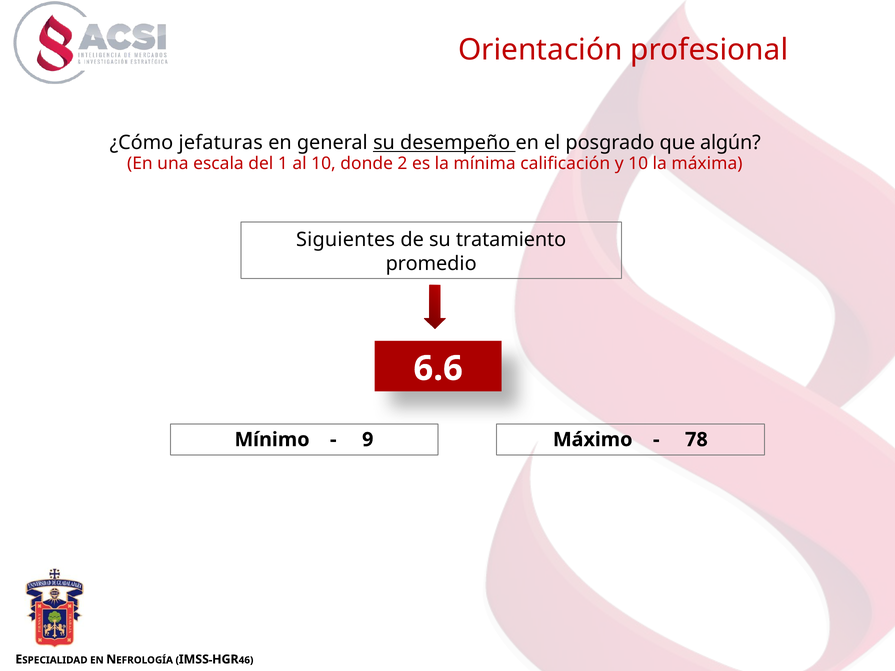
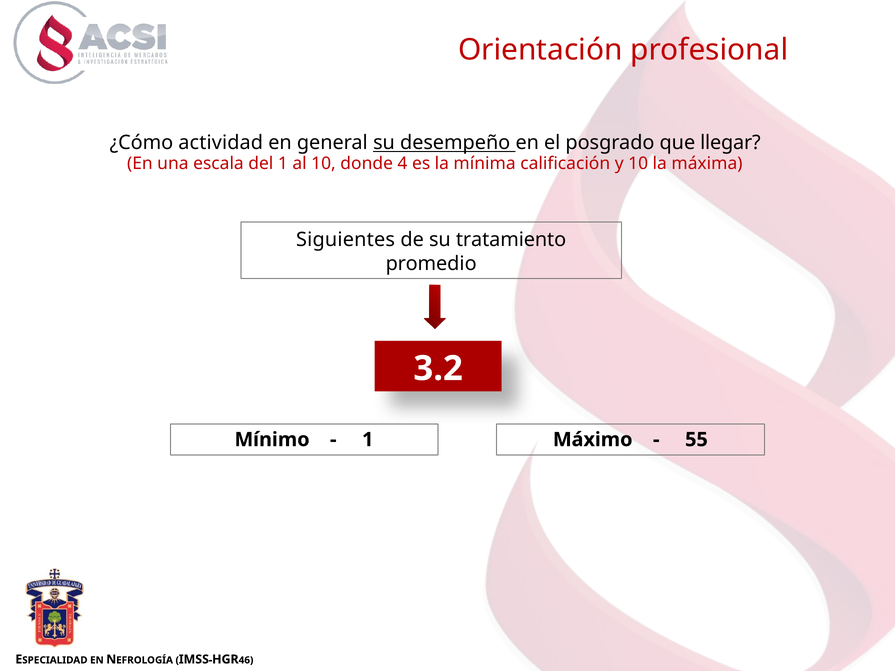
jefaturas: jefaturas -> actividad
algún: algún -> llegar
2: 2 -> 4
6.6: 6.6 -> 3.2
9 at (368, 440): 9 -> 1
78: 78 -> 55
